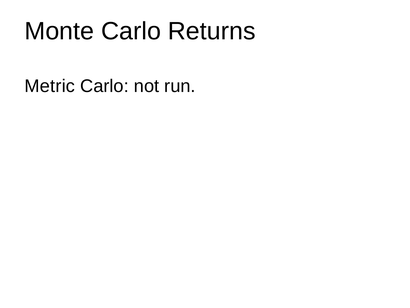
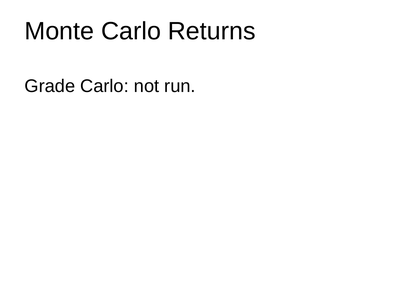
Metric: Metric -> Grade
